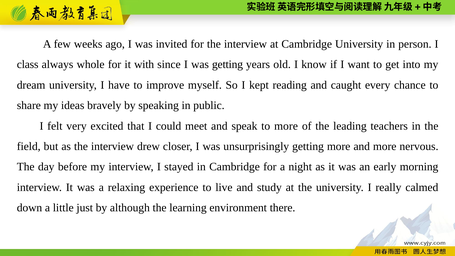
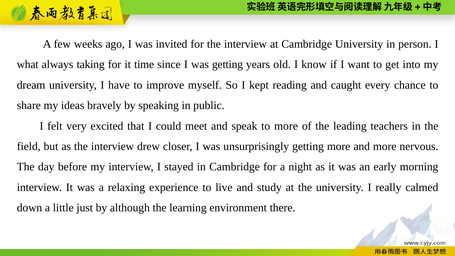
class: class -> what
whole: whole -> taking
with: with -> time
